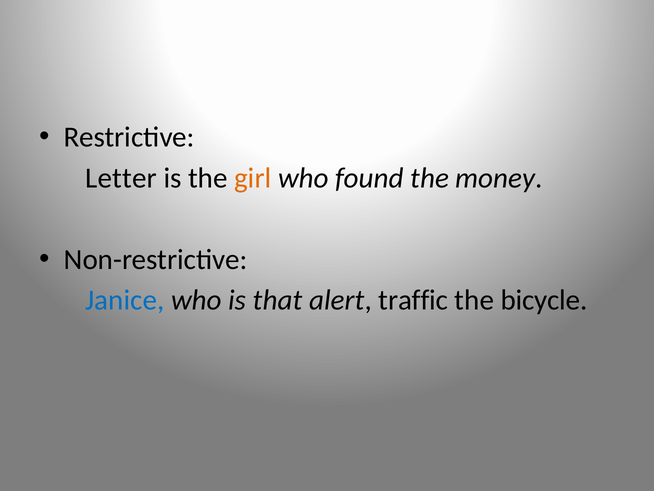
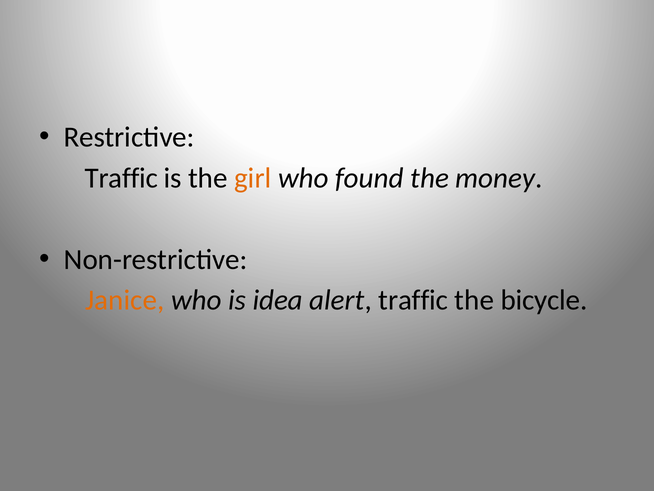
Letter at (121, 178): Letter -> Traffic
Janice colour: blue -> orange
that: that -> idea
